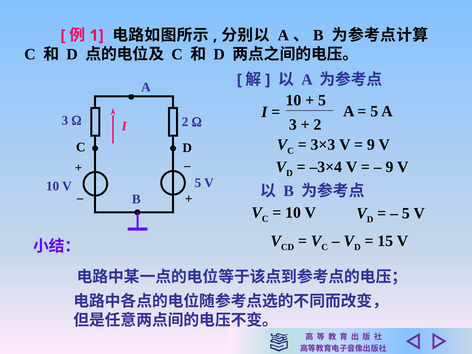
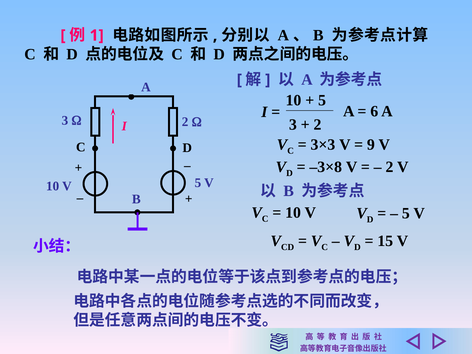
5 at (374, 111): 5 -> 6
–3×4: –3×4 -> –3×8
9 at (389, 167): 9 -> 2
